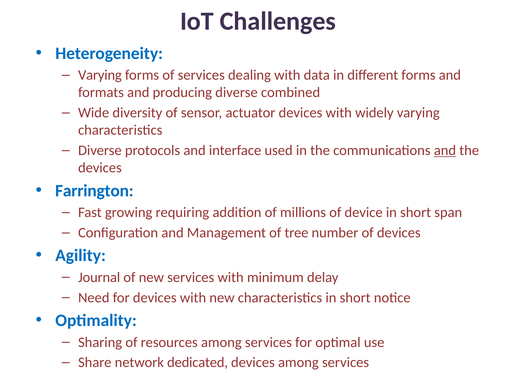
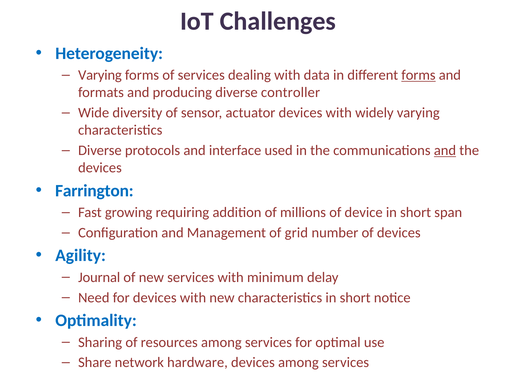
forms at (418, 75) underline: none -> present
combined: combined -> controller
tree: tree -> grid
dedicated: dedicated -> hardware
